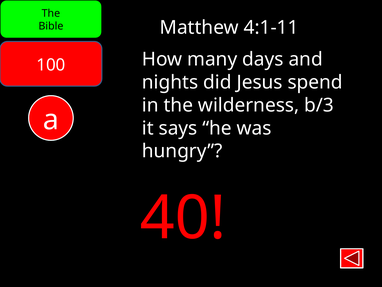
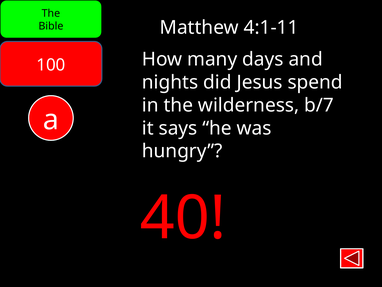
b/3: b/3 -> b/7
